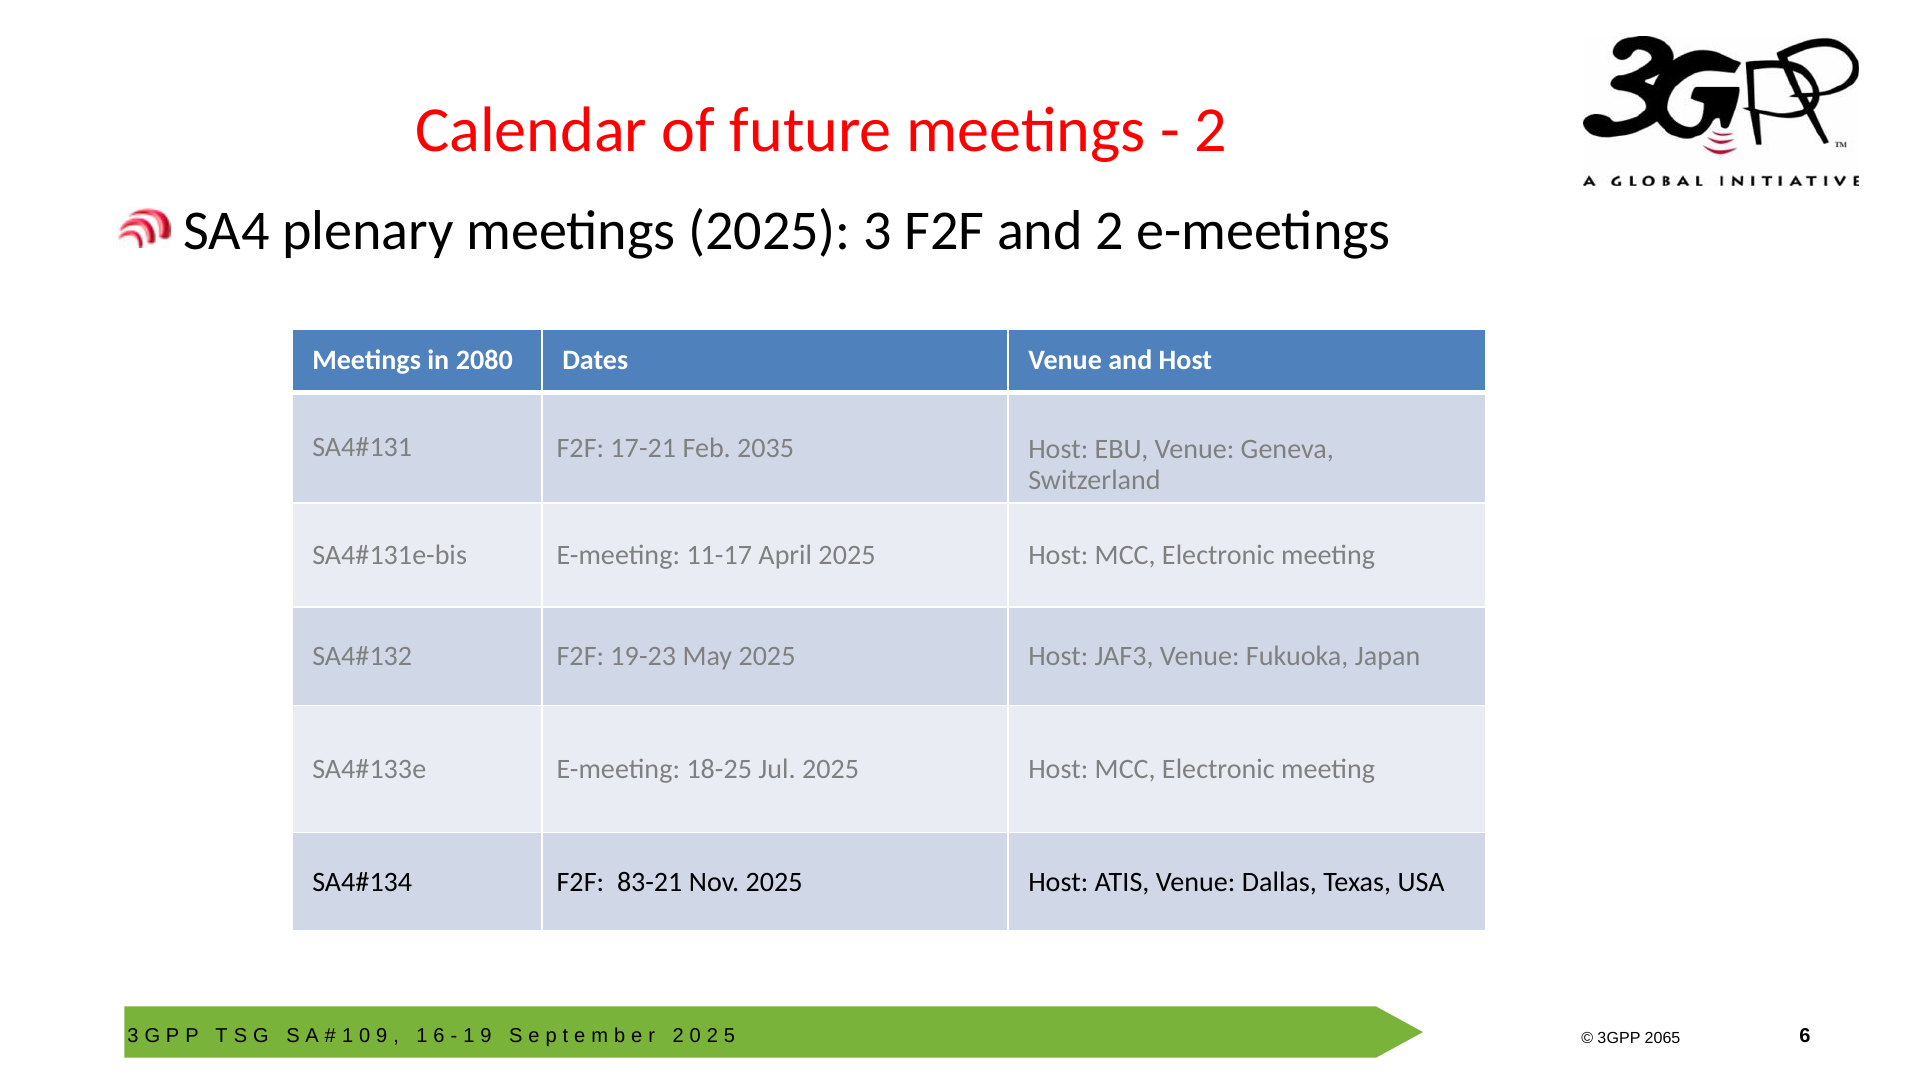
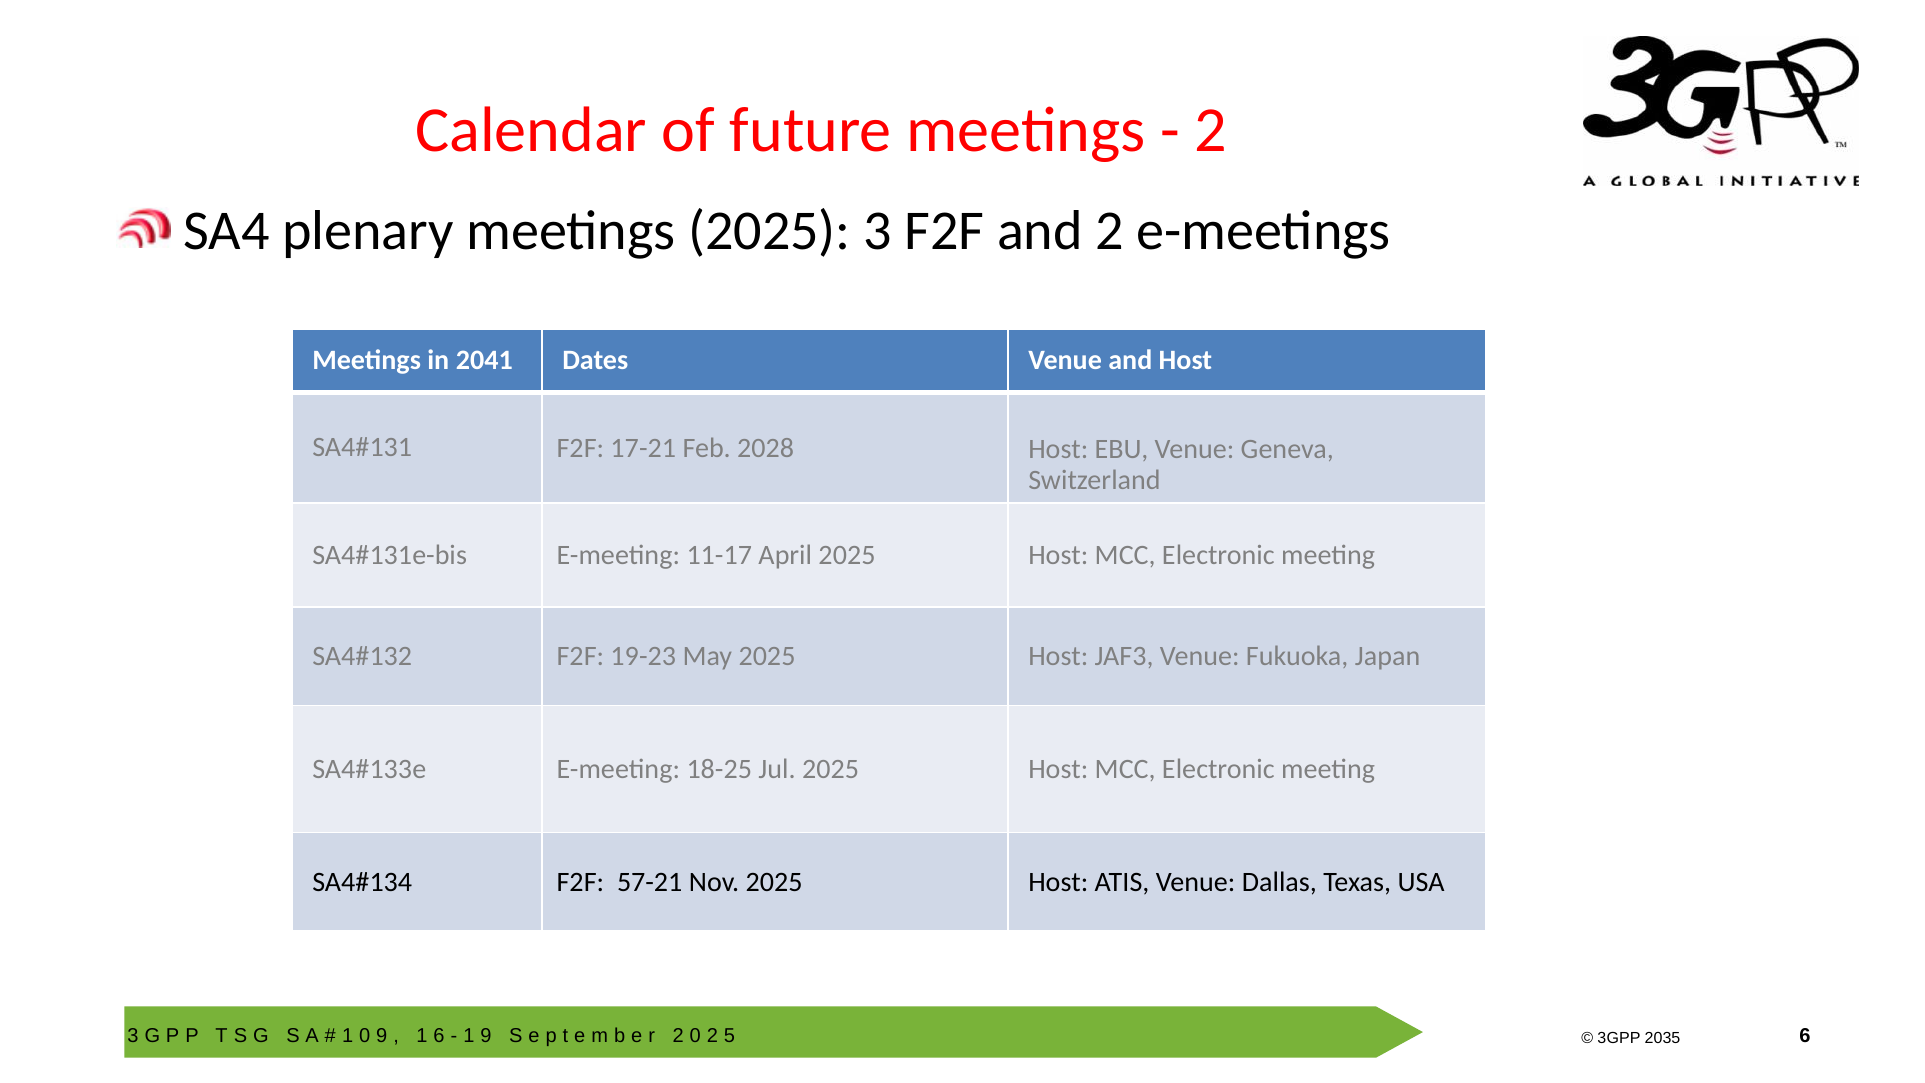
2080: 2080 -> 2041
2035: 2035 -> 2028
83-21: 83-21 -> 57-21
2065: 2065 -> 2035
